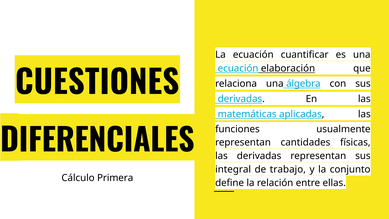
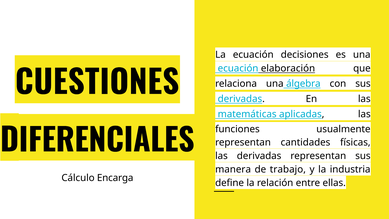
cuantificar: cuantificar -> decisiones
integral: integral -> manera
conjunto: conjunto -> industria
Primera: Primera -> Encarga
